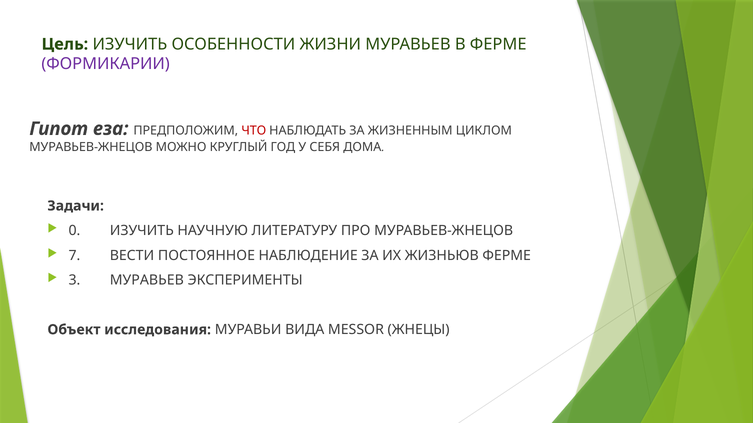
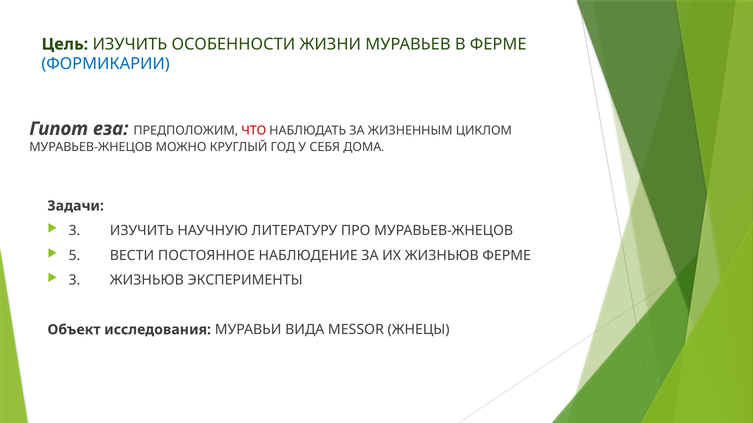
ФОРМИКАРИИ colour: purple -> blue
0 at (74, 231): 0 -> 3
7: 7 -> 5
3 МУРАВЬЕВ: МУРАВЬЕВ -> ЖИЗНЬЮВ
